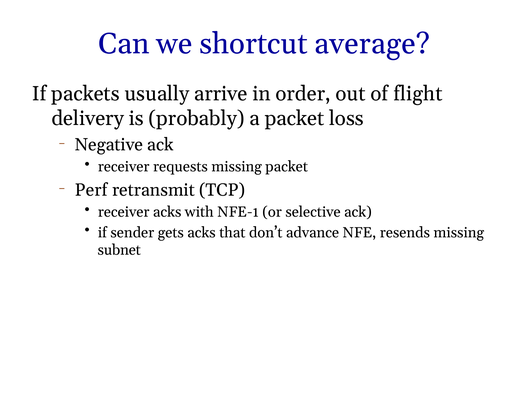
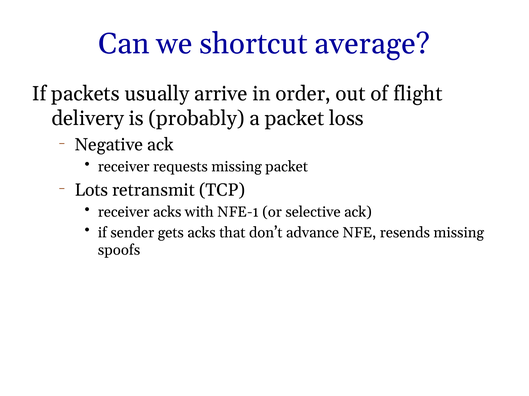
Perf: Perf -> Lots
subnet: subnet -> spoofs
